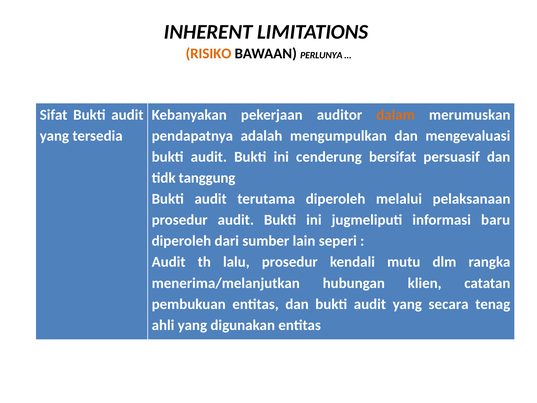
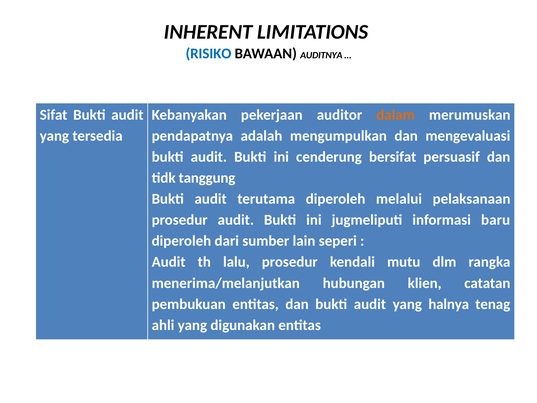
RISIKO colour: orange -> blue
PERLUNYA: PERLUNYA -> AUDITNYA
secara: secara -> halnya
